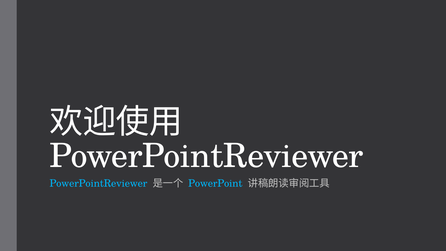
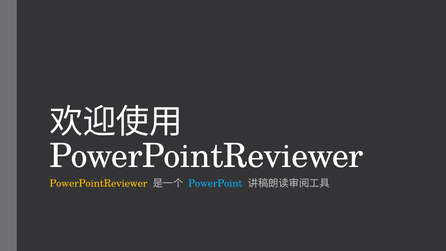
PowerPointReviewer at (98, 183) colour: light blue -> yellow
